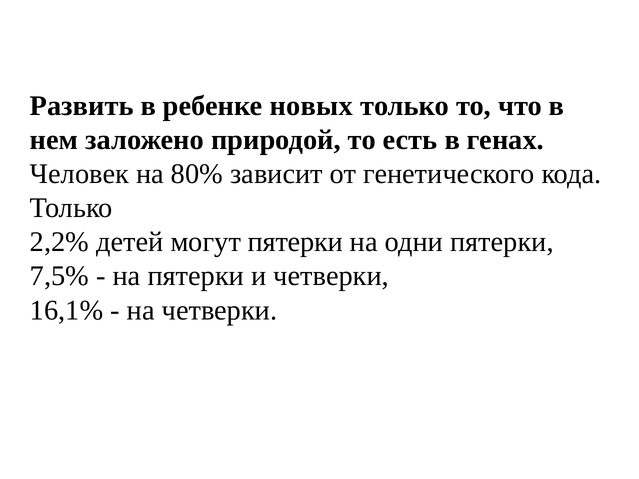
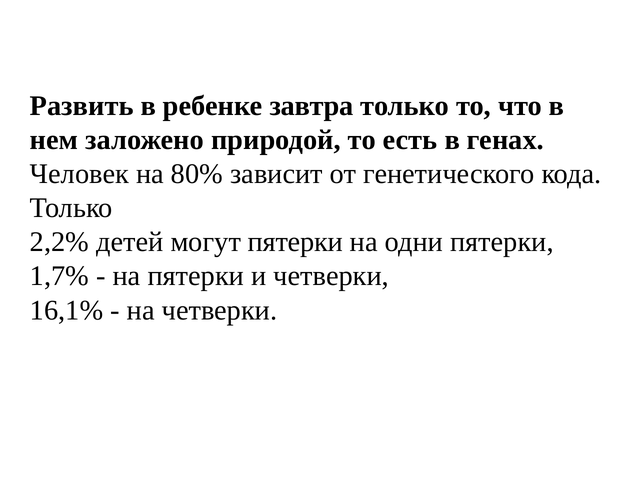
новых: новых -> завтра
7,5%: 7,5% -> 1,7%
